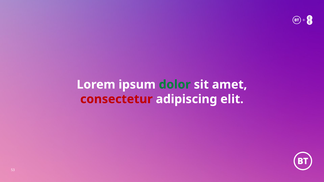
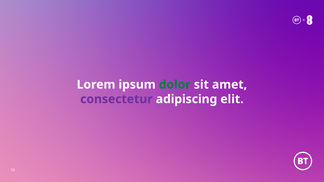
consectetur colour: red -> purple
